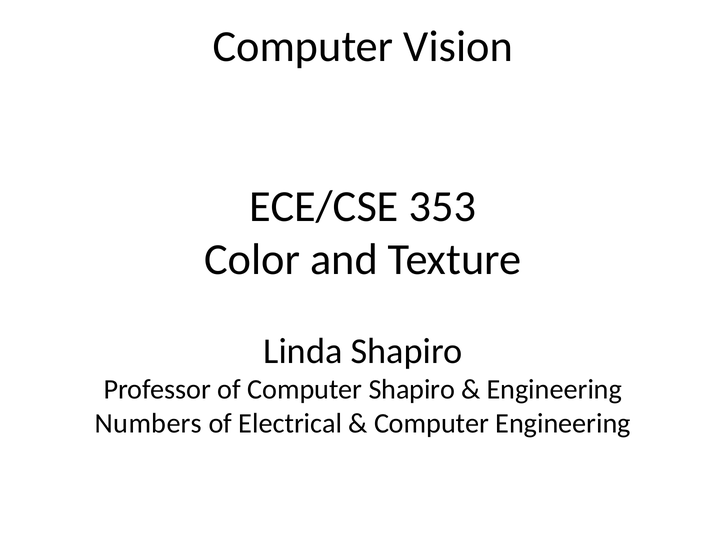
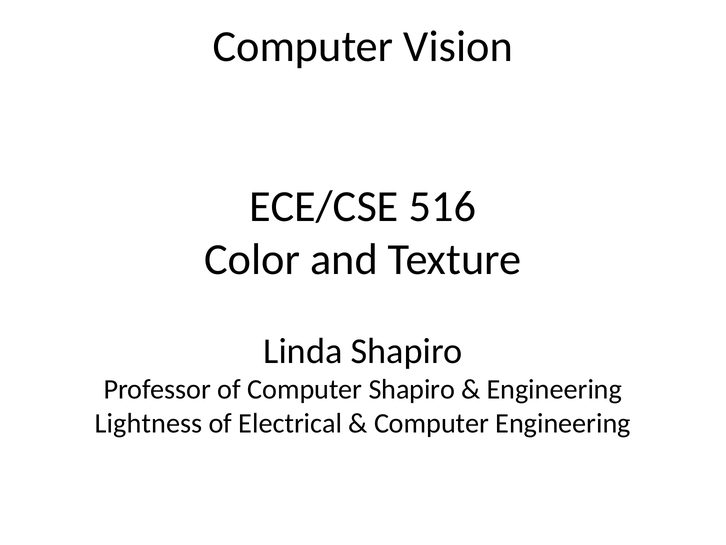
353: 353 -> 516
Numbers: Numbers -> Lightness
